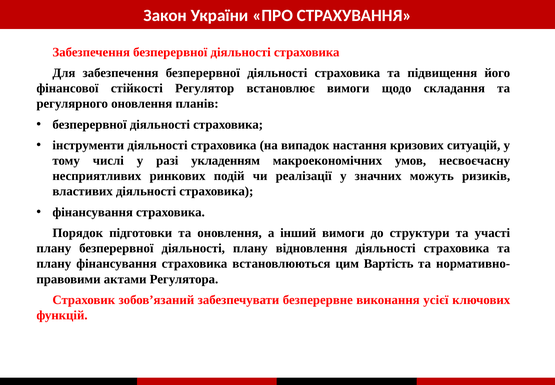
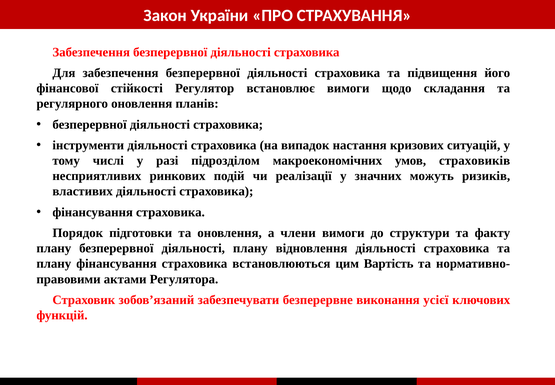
укладенням: укладенням -> підрозділом
несвоєчасну: несвоєчасну -> страховиків
інший: інший -> члени
участі: участі -> факту
